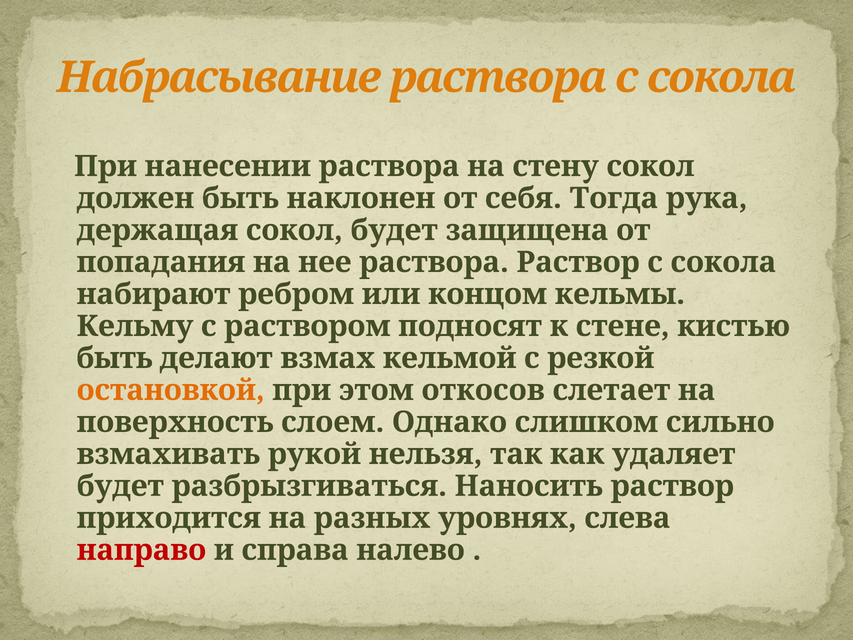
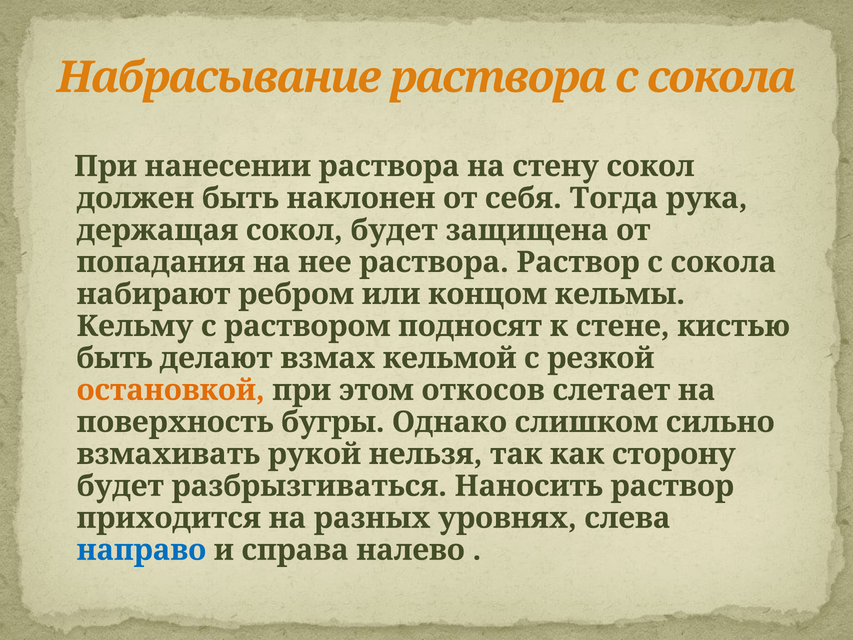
слоем: слоем -> бугры
удаляет: удаляет -> сторону
направо colour: red -> blue
